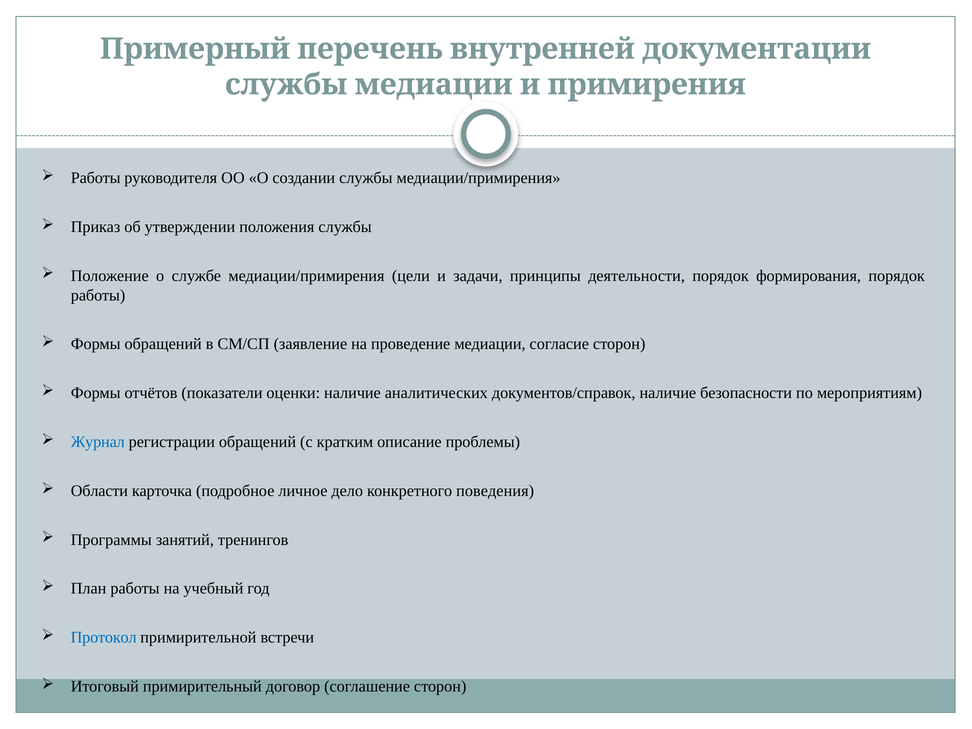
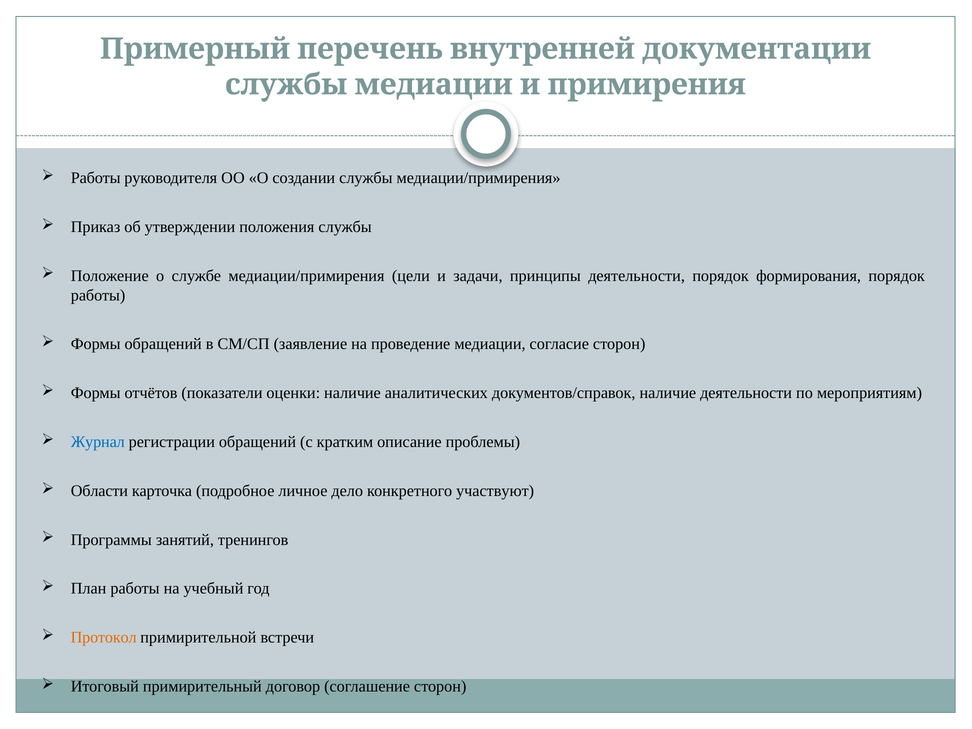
наличие безопасности: безопасности -> деятельности
поведения: поведения -> участвуют
Протокол colour: blue -> orange
